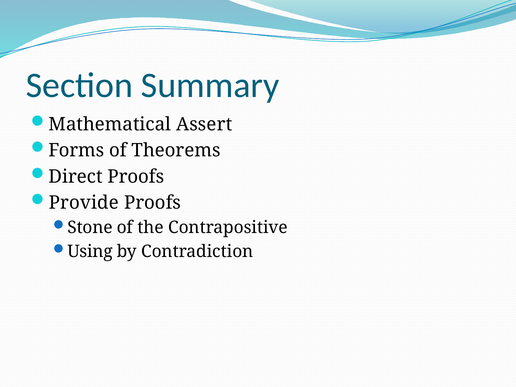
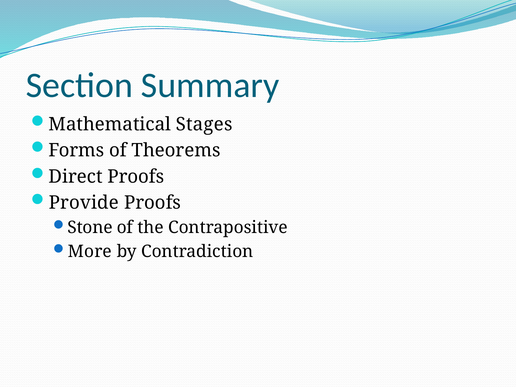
Assert: Assert -> Stages
Using: Using -> More
